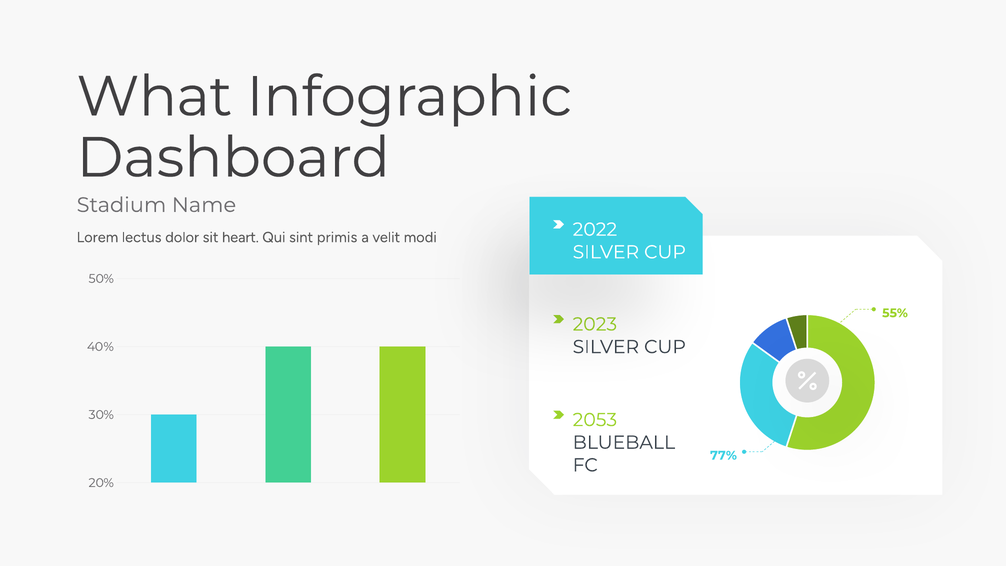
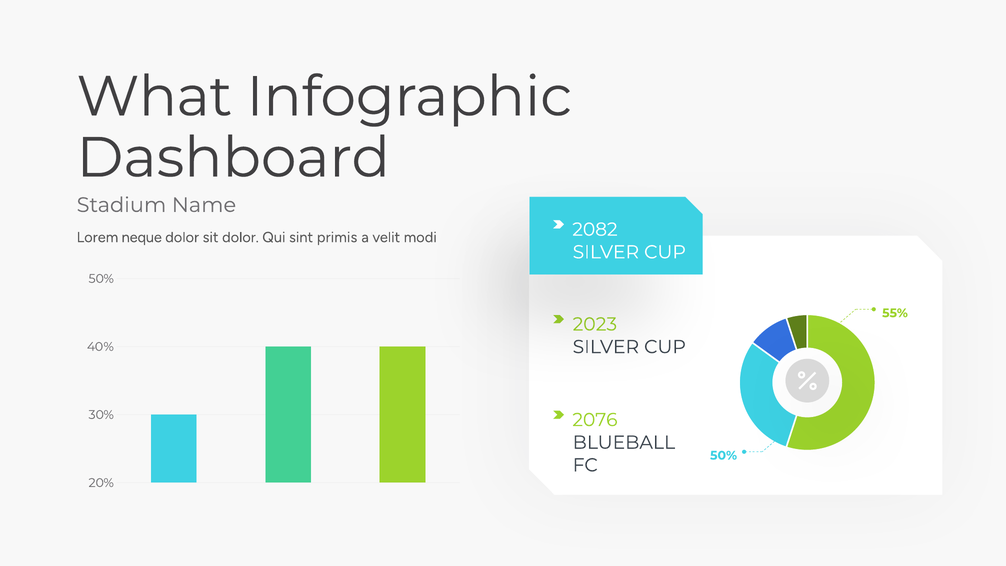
2022: 2022 -> 2082
lectus: lectus -> neque
sit heart: heart -> dolor
2053: 2053 -> 2076
77% at (723, 455): 77% -> 50%
